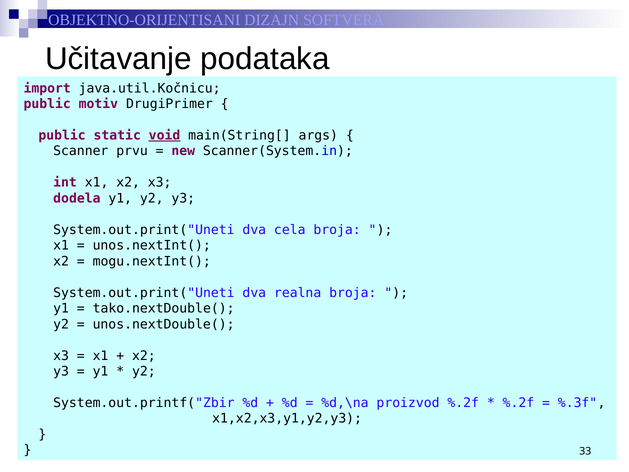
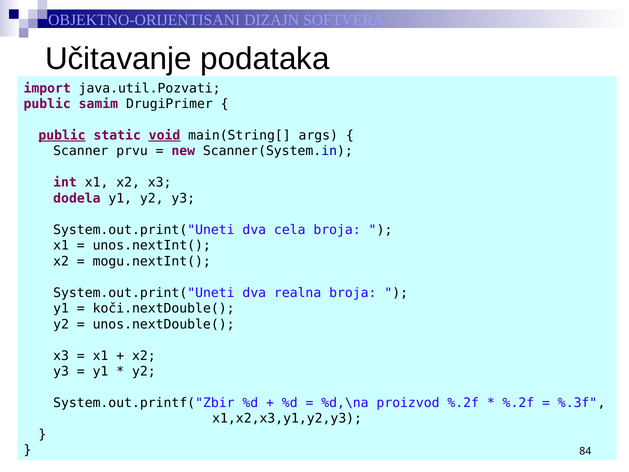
java.util.Kočnicu: java.util.Kočnicu -> java.util.Pozvati
motiv: motiv -> samim
public at (62, 135) underline: none -> present
tako.nextDouble(: tako.nextDouble( -> koči.nextDouble(
33: 33 -> 84
